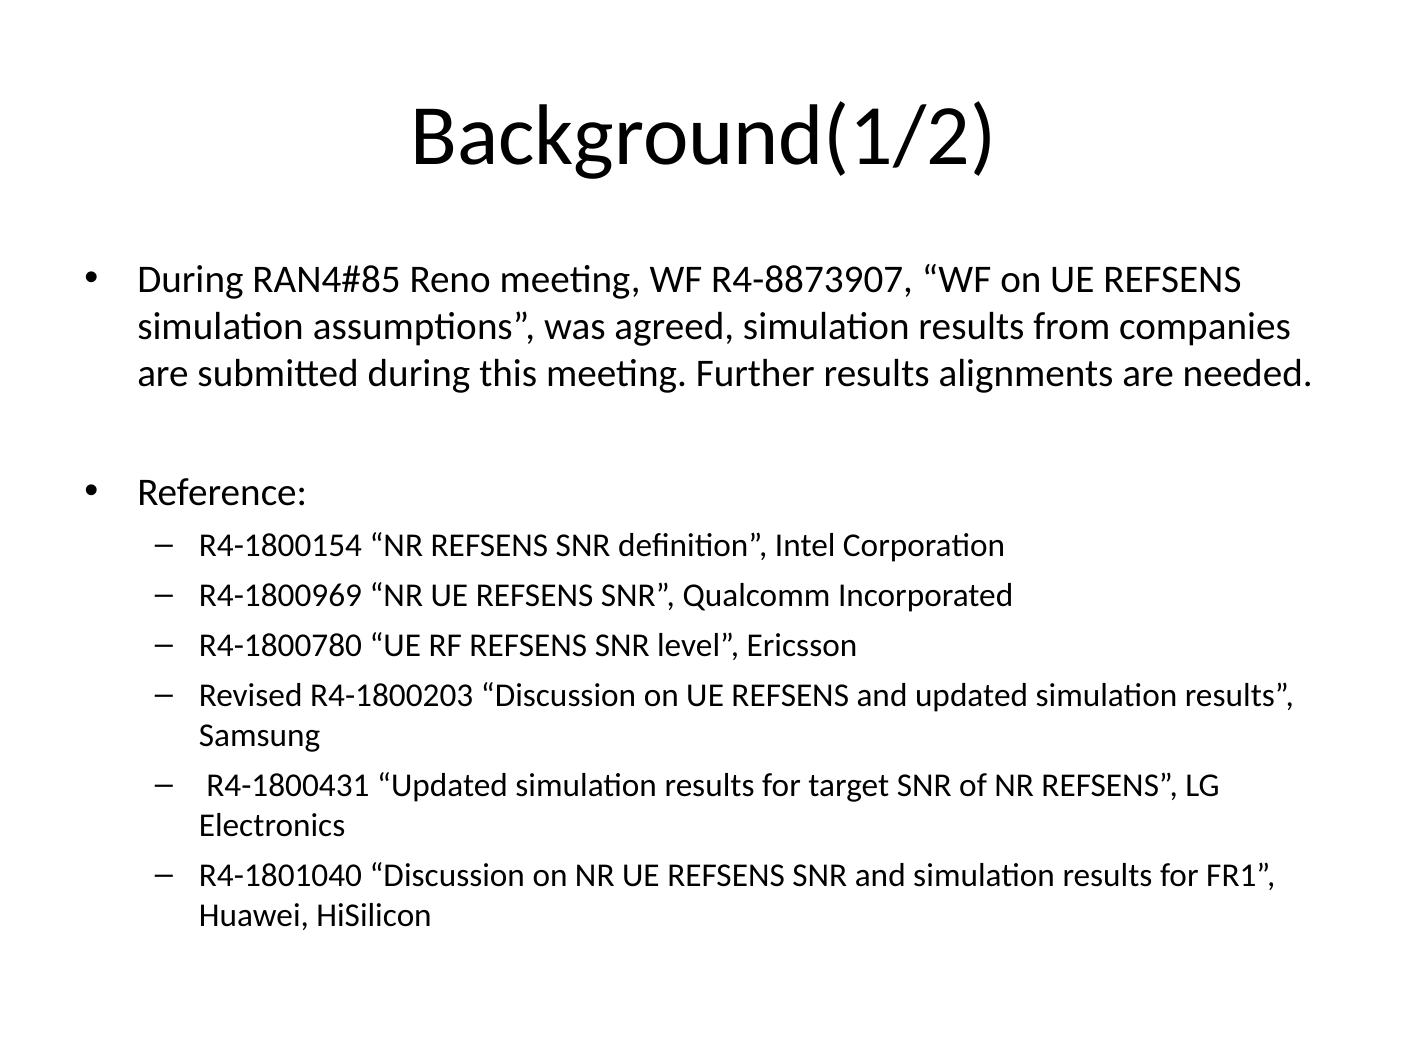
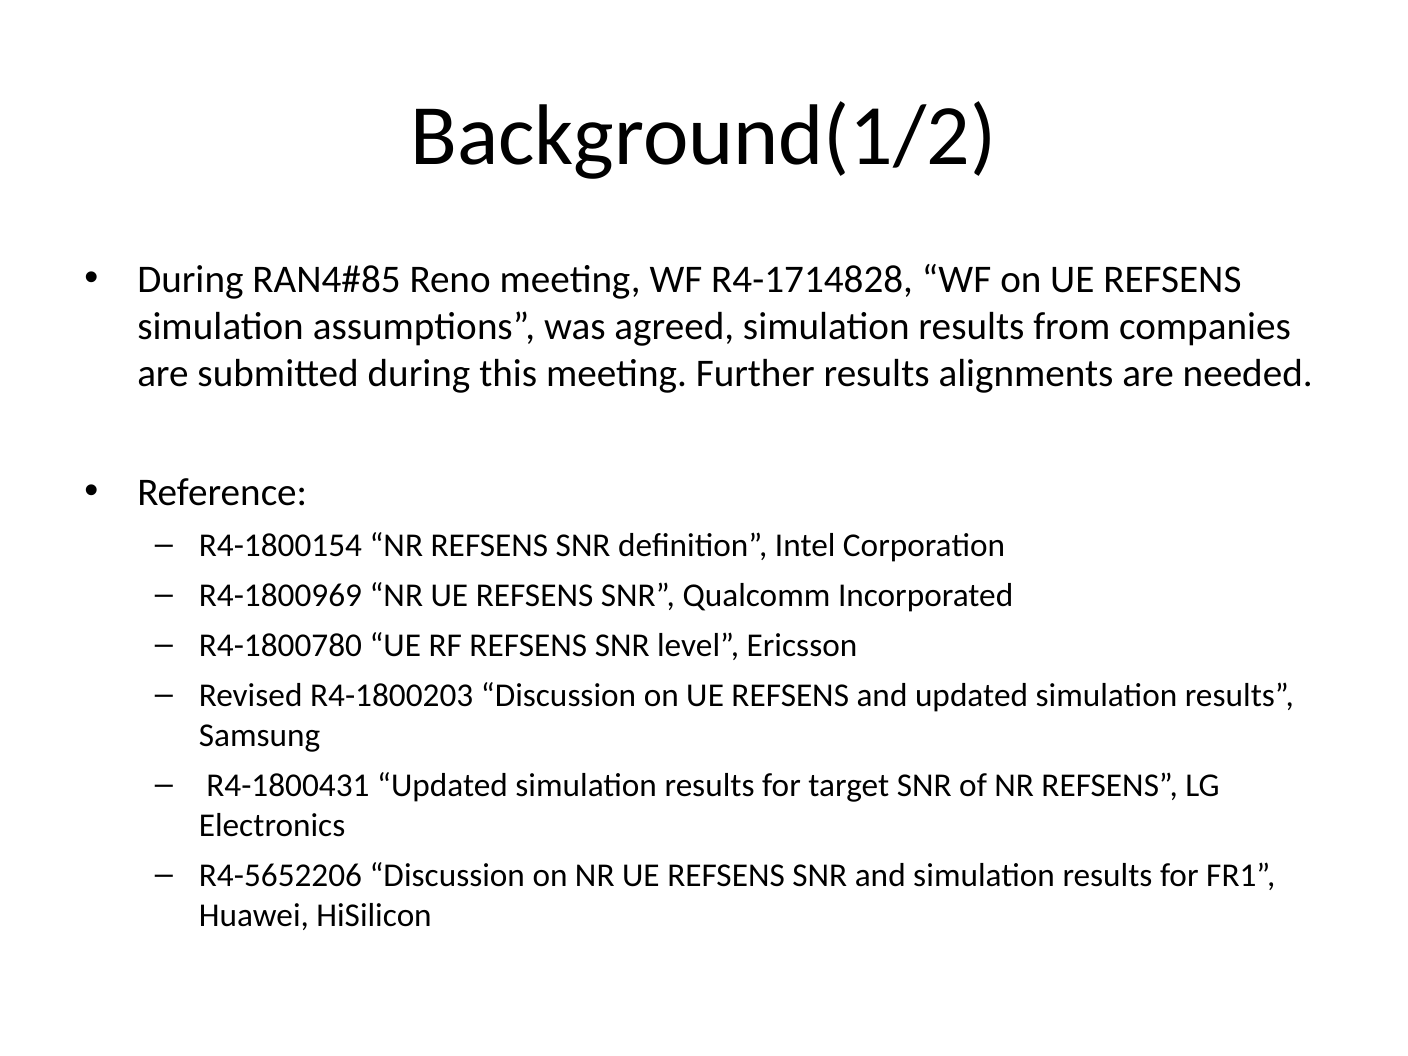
R4-8873907: R4-8873907 -> R4-1714828
R4-1801040: R4-1801040 -> R4-5652206
